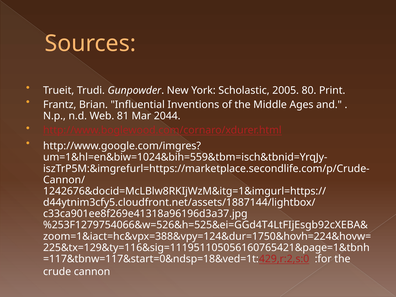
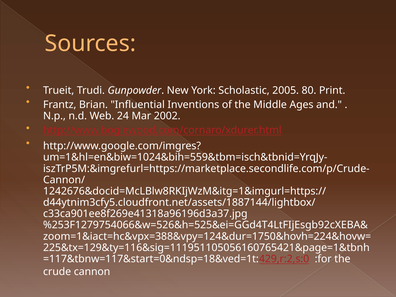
81: 81 -> 24
2044: 2044 -> 2002
